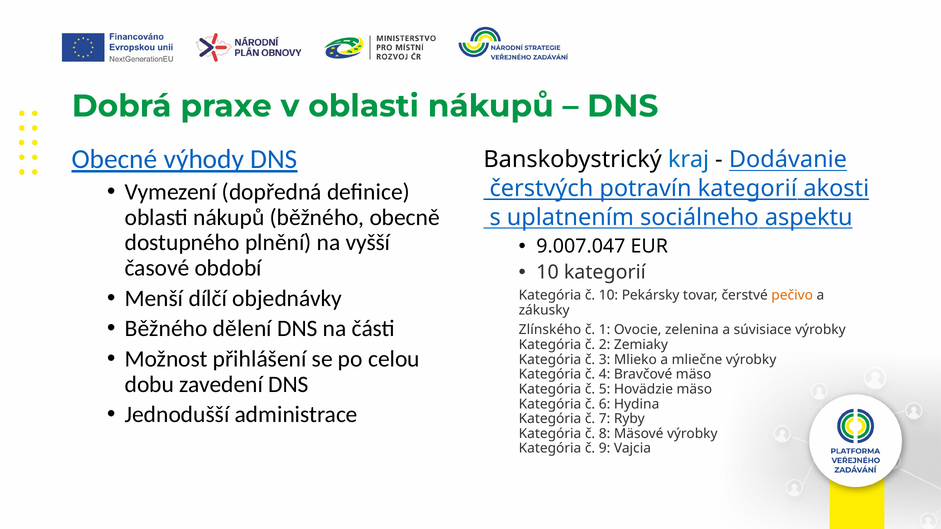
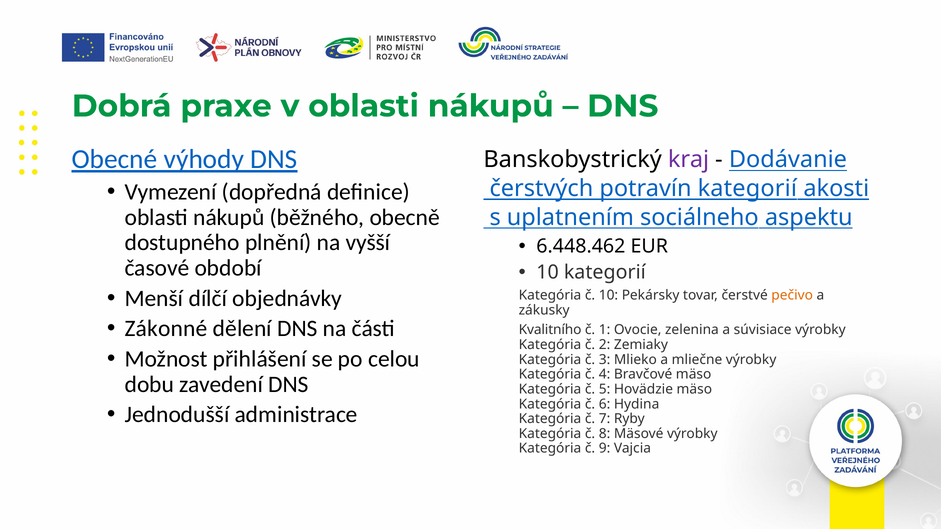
kraj colour: blue -> purple
9.007.047: 9.007.047 -> 6.448.462
Běžného at (166, 329): Běžného -> Zákonné
Zlínského: Zlínského -> Kvalitního
